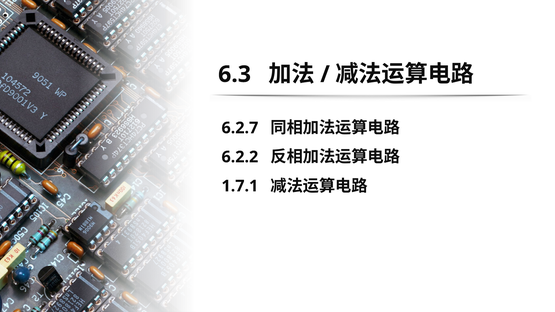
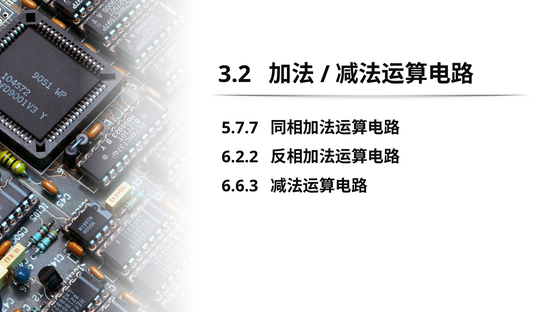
6.3: 6.3 -> 3.2
6.2.7: 6.2.7 -> 5.7.7
1.7.1: 1.7.1 -> 6.6.3
